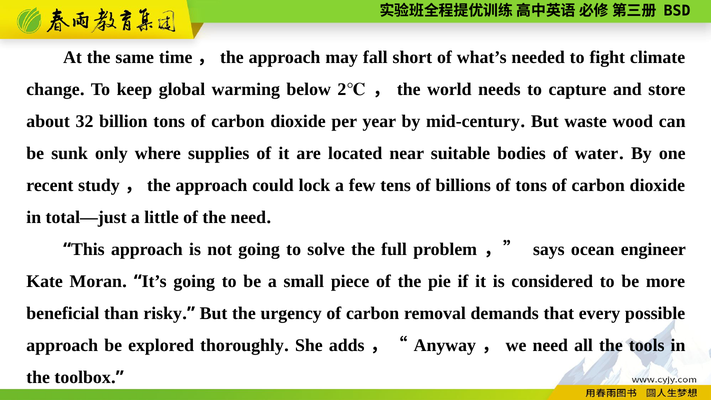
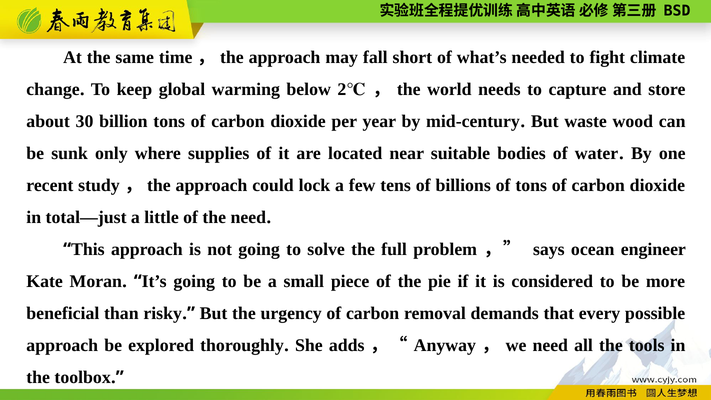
32: 32 -> 30
